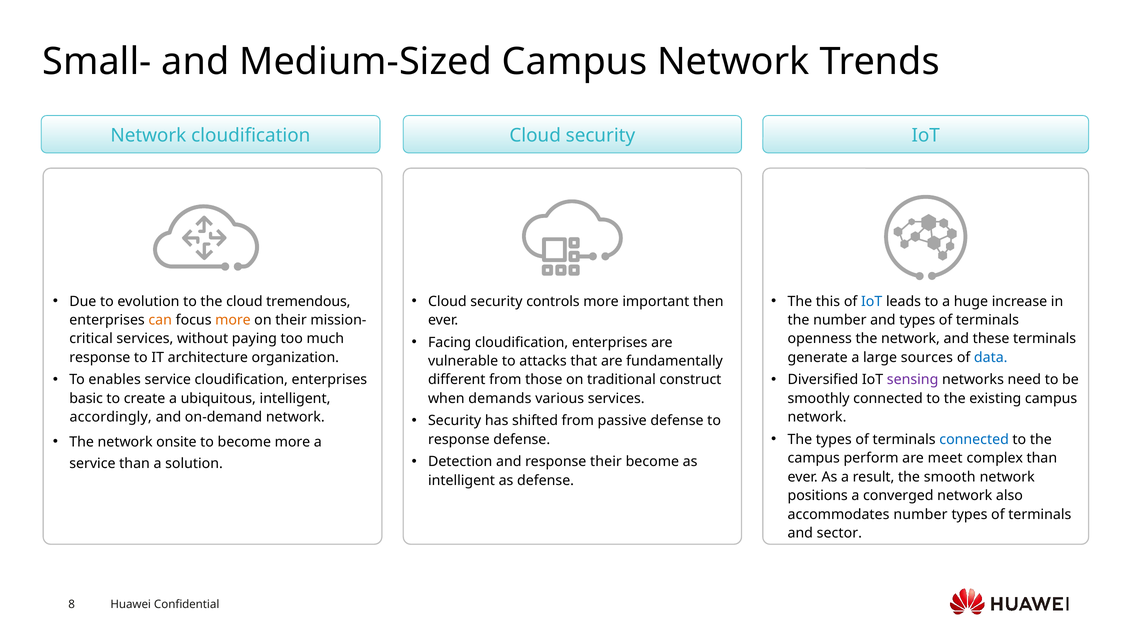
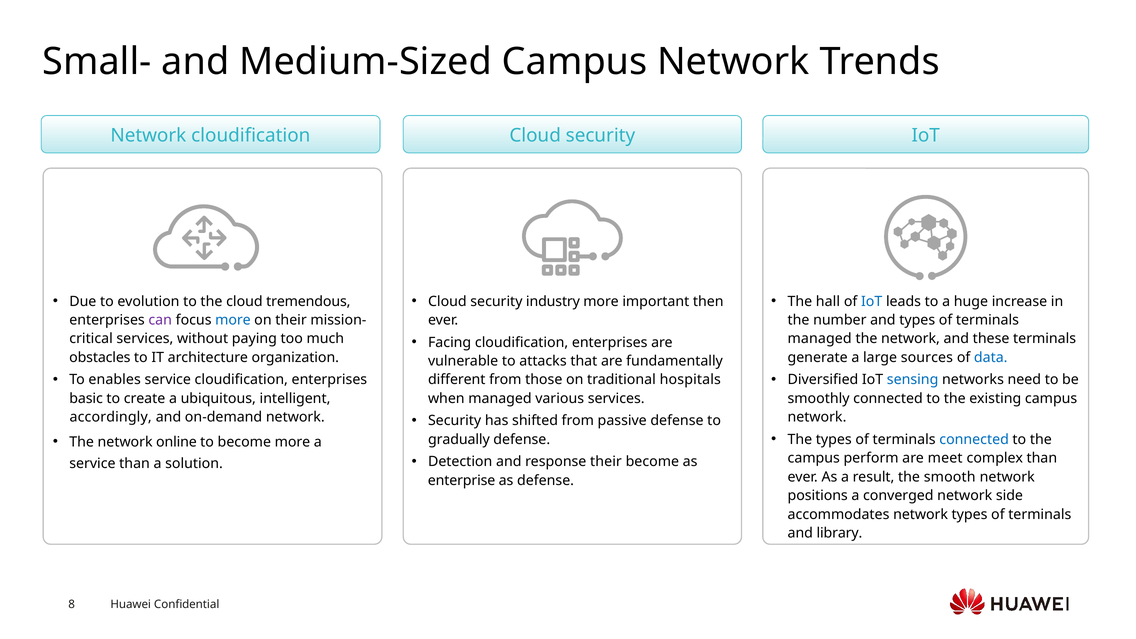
controls: controls -> industry
this: this -> hall
can colour: orange -> purple
more at (233, 320) colour: orange -> blue
openness at (820, 339): openness -> managed
response at (100, 357): response -> obstacles
sensing colour: purple -> blue
construct: construct -> hospitals
when demands: demands -> managed
onsite: onsite -> online
response at (459, 439): response -> gradually
intelligent at (462, 480): intelligent -> enterprise
also: also -> side
accommodates number: number -> network
sector: sector -> library
